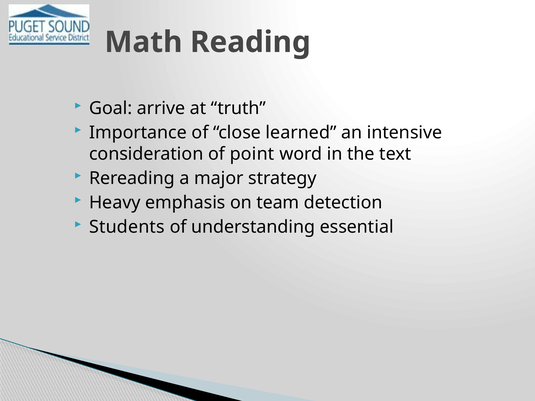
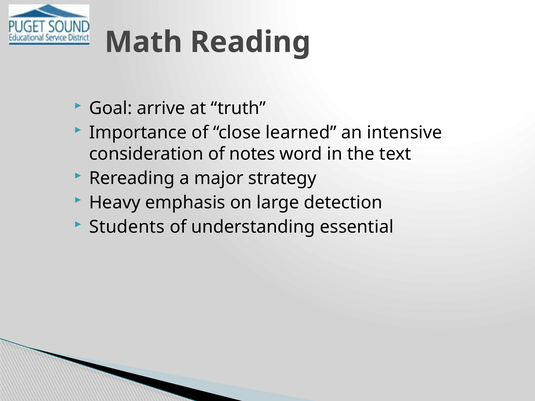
point: point -> notes
team: team -> large
